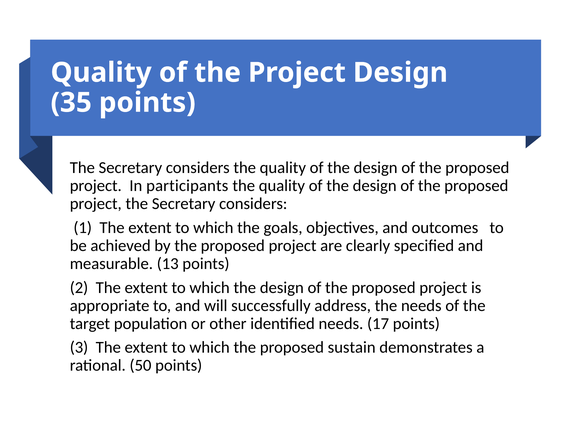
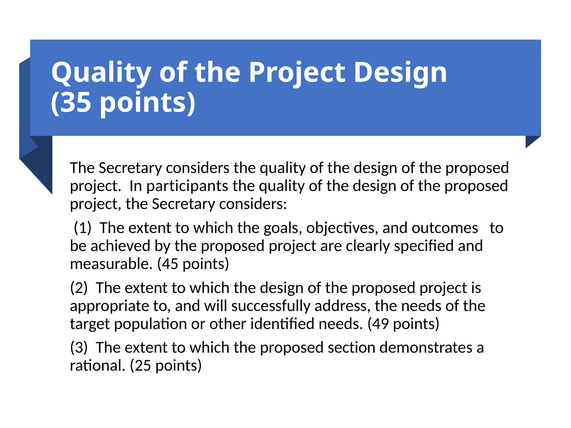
13: 13 -> 45
17: 17 -> 49
sustain: sustain -> section
50: 50 -> 25
